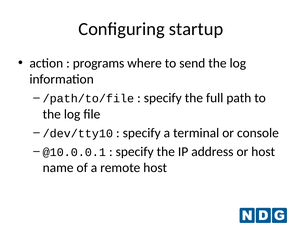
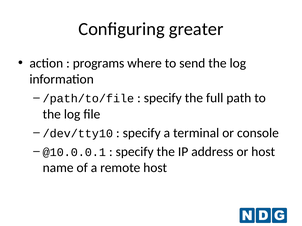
startup: startup -> greater
